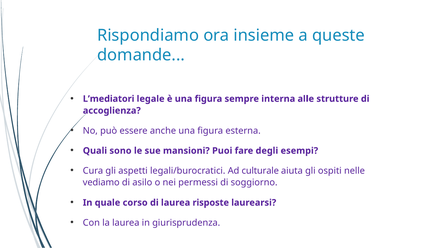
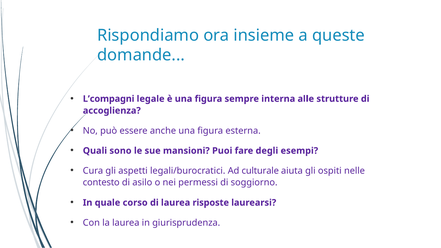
L’mediatori: L’mediatori -> L’compagni
vediamo: vediamo -> contesto
